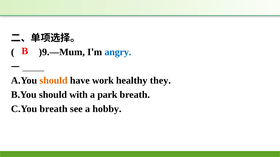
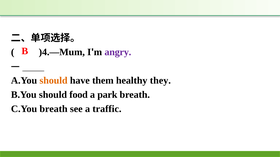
)9.—Mum: )9.—Mum -> )4.—Mum
angry colour: blue -> purple
work: work -> them
with: with -> food
hobby: hobby -> traffic
